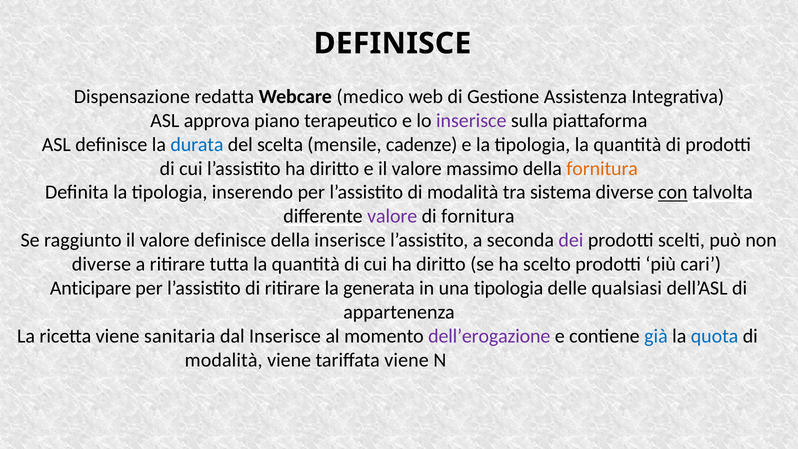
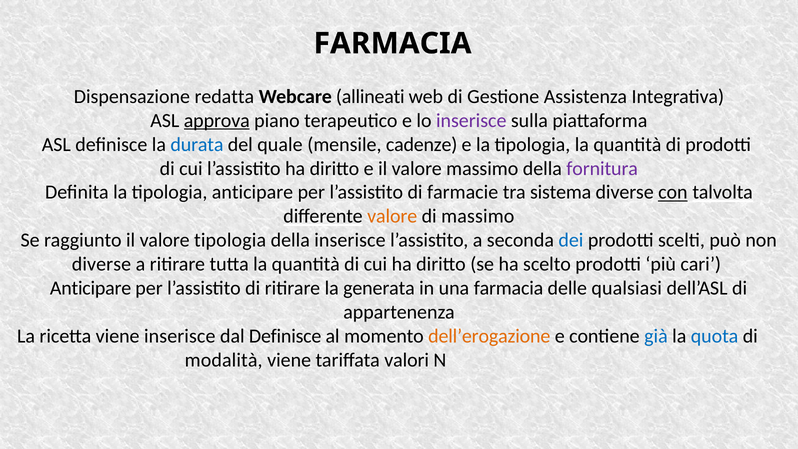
DEFINISCE at (392, 43): DEFINISCE -> FARMACIA
medico: medico -> allineati
approva underline: none -> present
scelta: scelta -> quale
fornitura at (602, 168) colour: orange -> purple
tipologia inserendo: inserendo -> anticipare
l’assistito di modalità: modalità -> farmacie
valore at (392, 216) colour: purple -> orange
di fornitura: fornitura -> massimo
valore definisce: definisce -> tipologia
dei colour: purple -> blue
una tipologia: tipologia -> farmacia
viene sanitaria: sanitaria -> inserisce
dal Inserisce: Inserisce -> Definisce
dell’erogazione colour: purple -> orange
tariffata viene: viene -> valori
